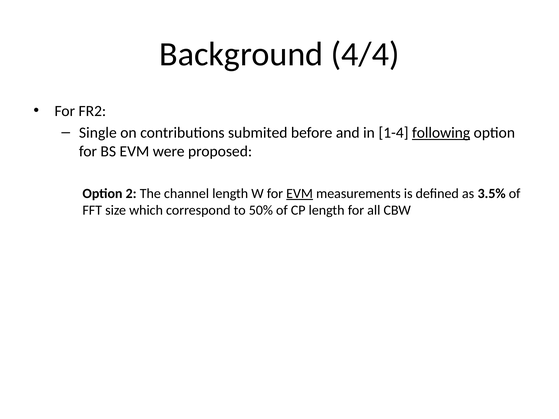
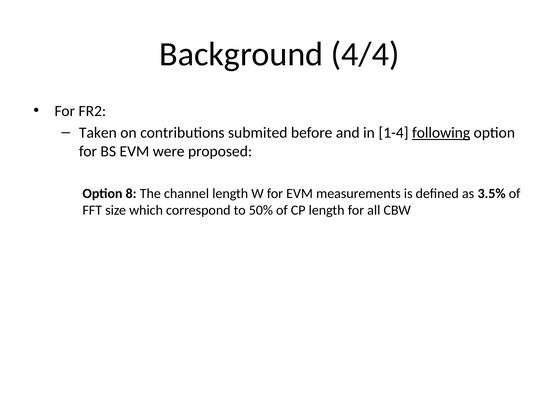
Single: Single -> Taken
2: 2 -> 8
EVM at (300, 194) underline: present -> none
